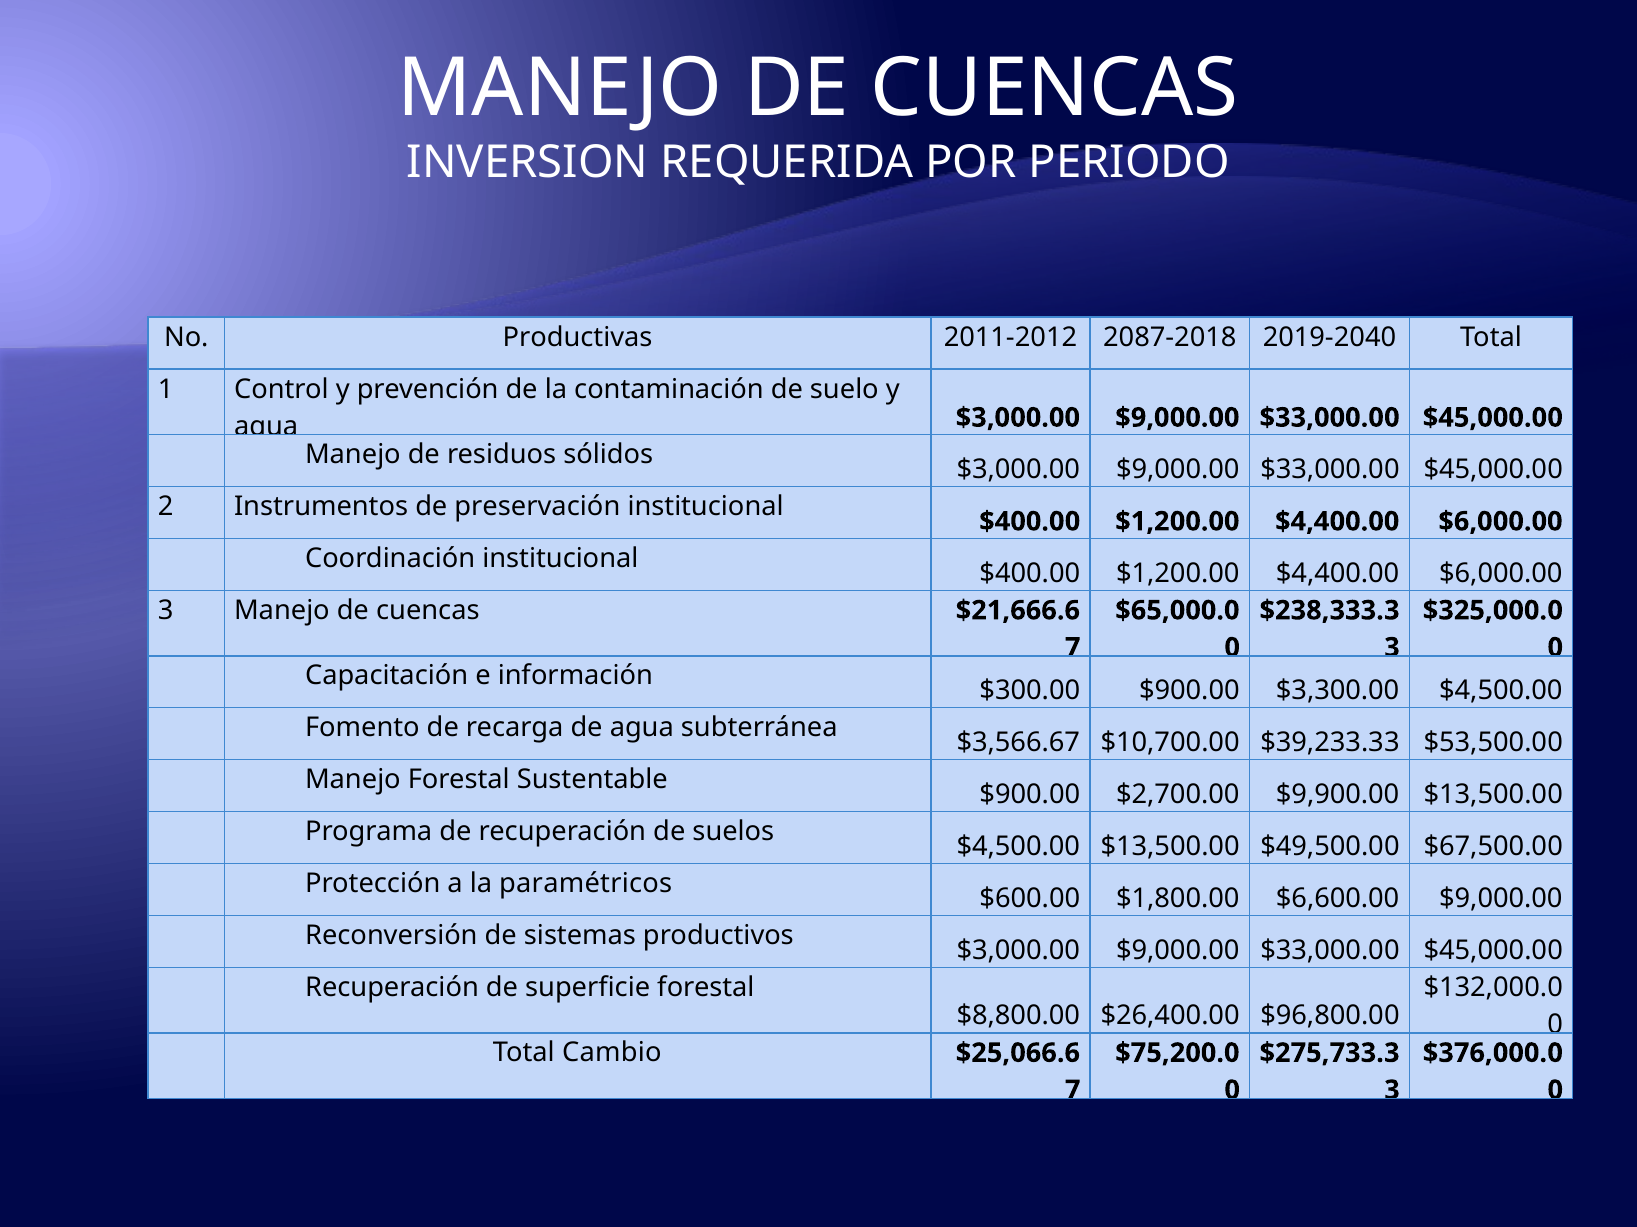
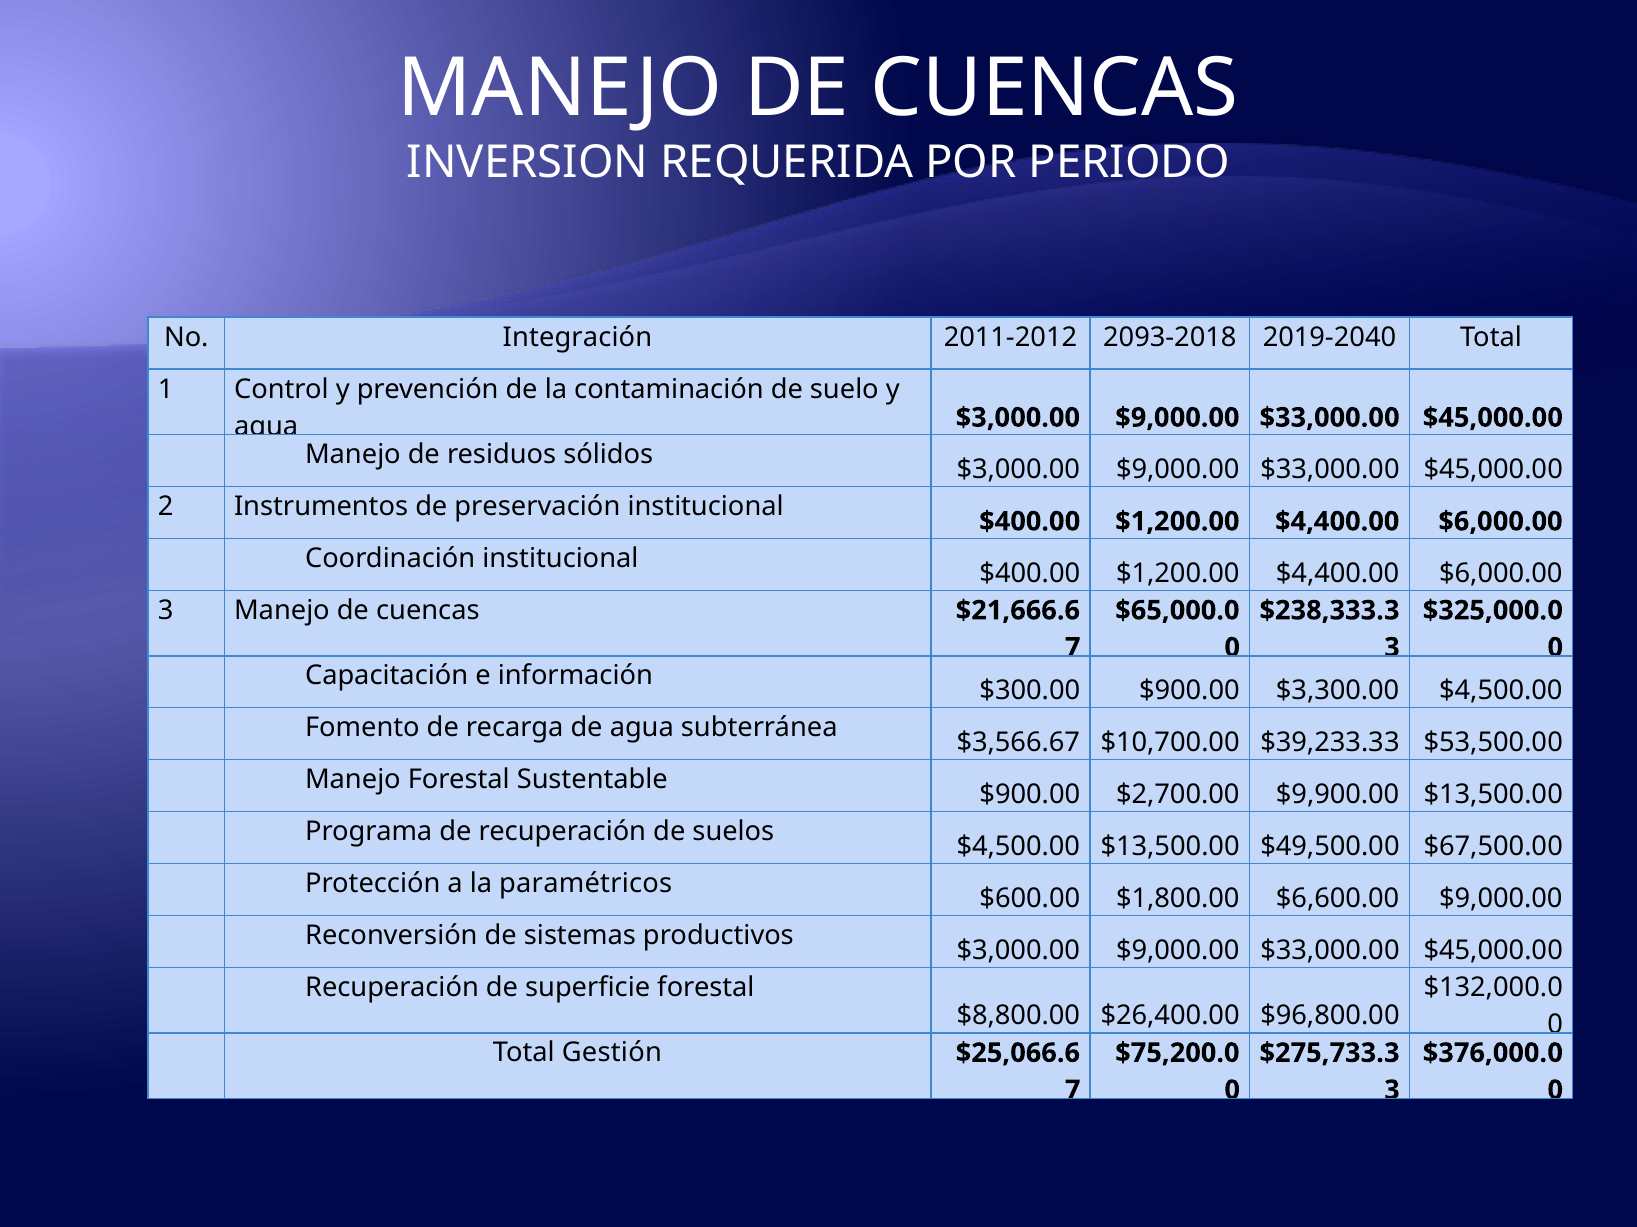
Productivas: Productivas -> Integración
2087-2018: 2087-2018 -> 2093-2018
Cambio: Cambio -> Gestión
